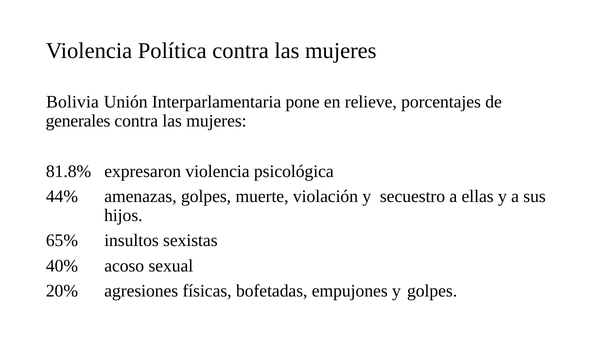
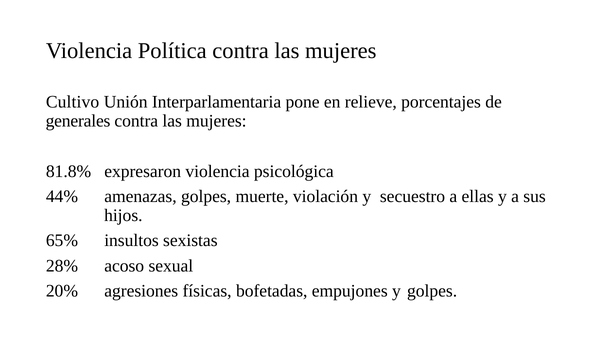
Bolivia: Bolivia -> Cultivo
40%: 40% -> 28%
